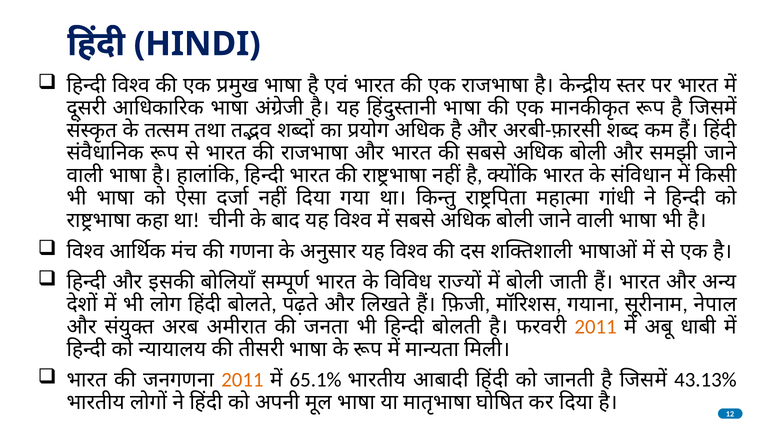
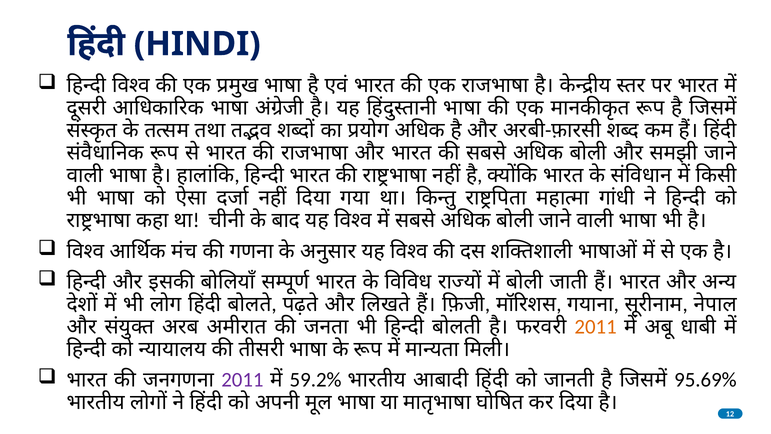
2011 at (242, 380) colour: orange -> purple
65.1%: 65.1% -> 59.2%
43.13%: 43.13% -> 95.69%
